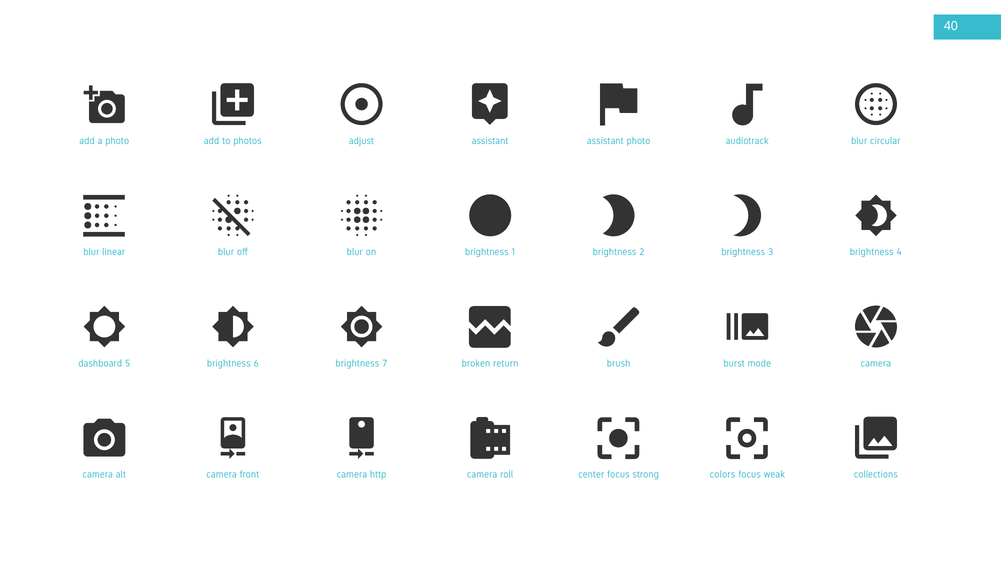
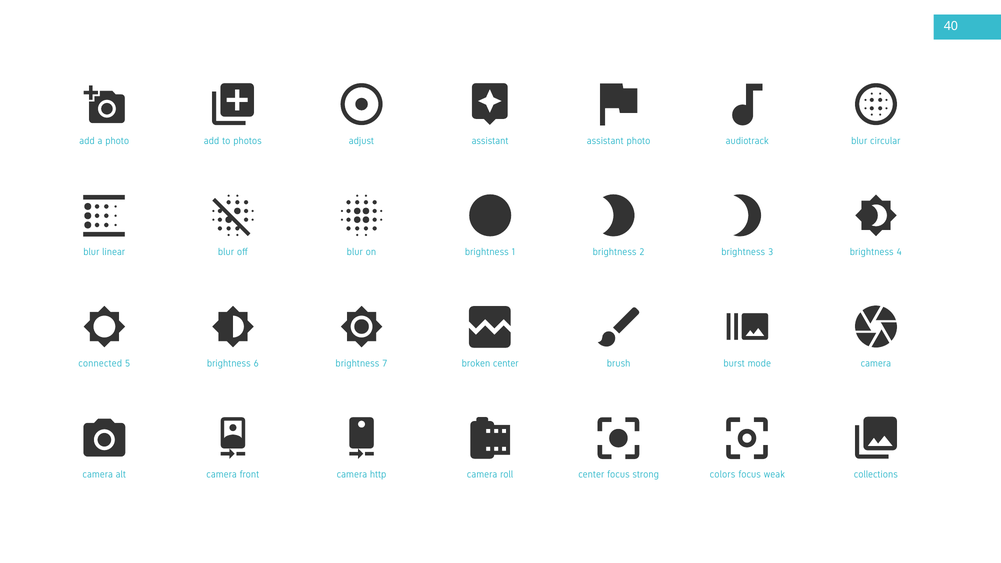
dashboard: dashboard -> connected
broken return: return -> center
